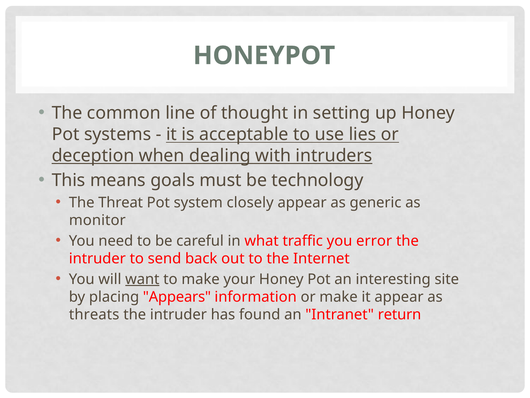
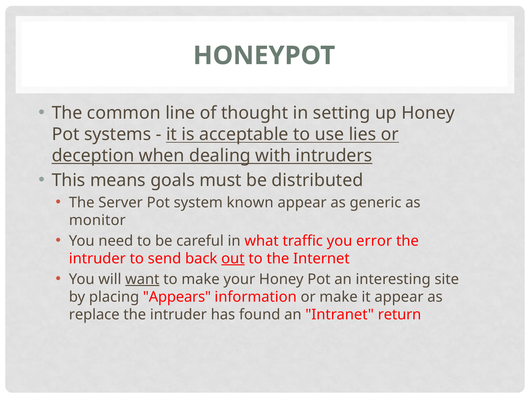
technology: technology -> distributed
Threat: Threat -> Server
closely: closely -> known
out underline: none -> present
threats: threats -> replace
